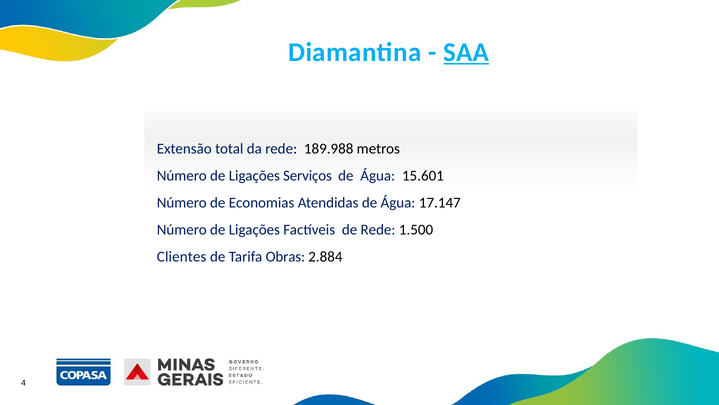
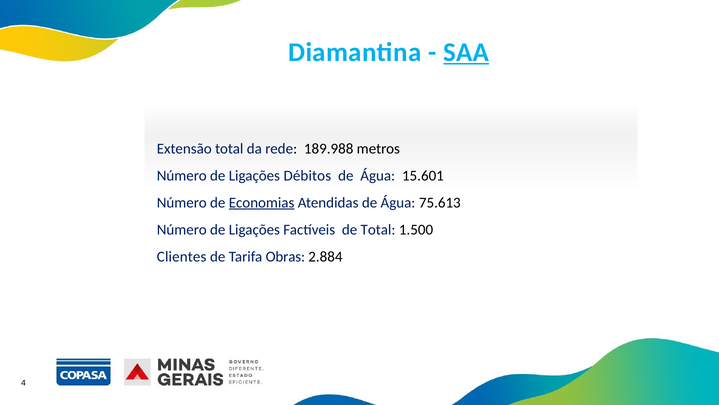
Serviços: Serviços -> Débitos
Economias underline: none -> present
17.147: 17.147 -> 75.613
de Rede: Rede -> Total
